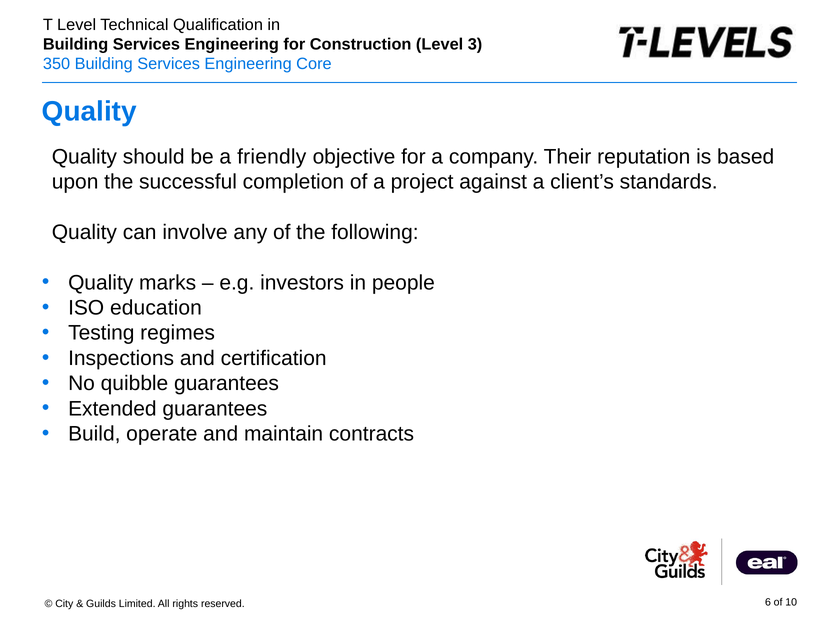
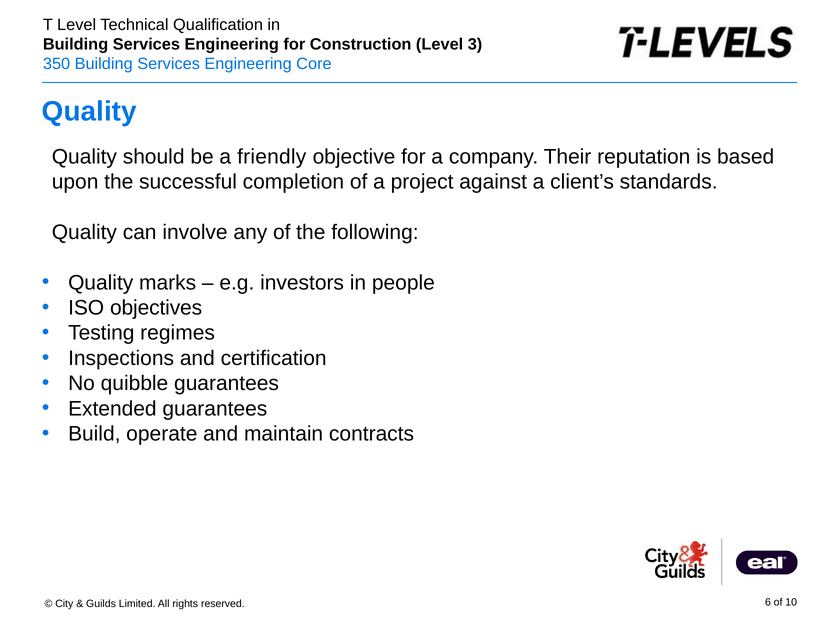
education: education -> objectives
